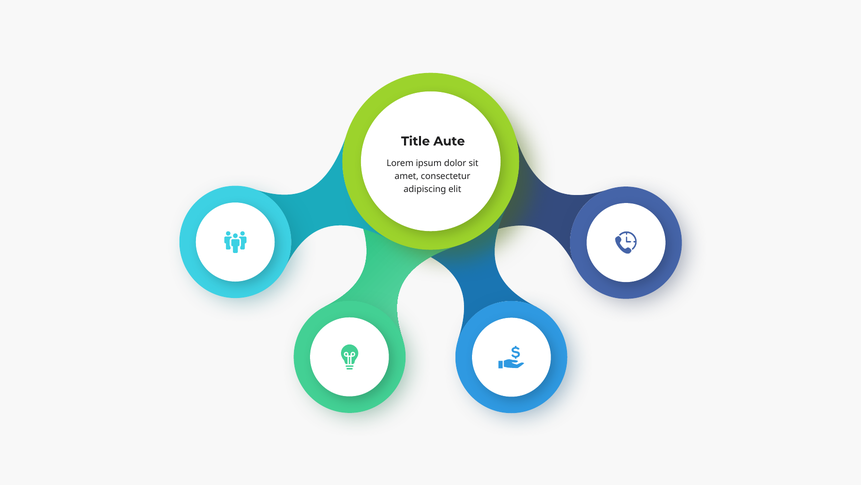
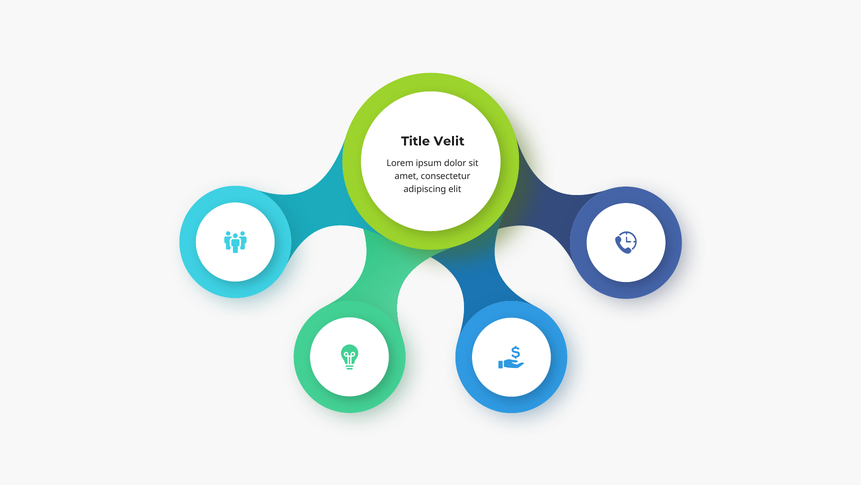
Aute: Aute -> Velit
